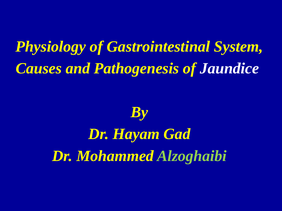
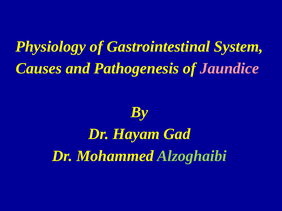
Jaundice colour: white -> pink
